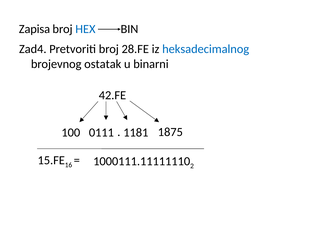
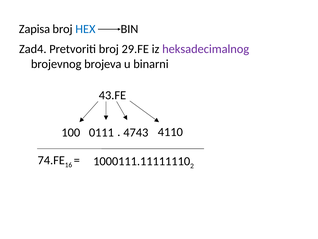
28.FE: 28.FE -> 29.FE
heksadecimalnog colour: blue -> purple
ostatak: ostatak -> brojeva
42.FE: 42.FE -> 43.FE
1875: 1875 -> 4110
1181: 1181 -> 4743
15.FE: 15.FE -> 74.FE
